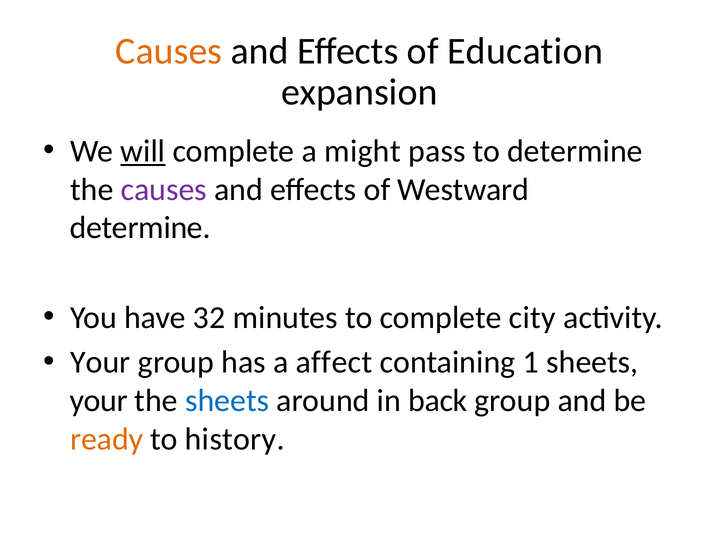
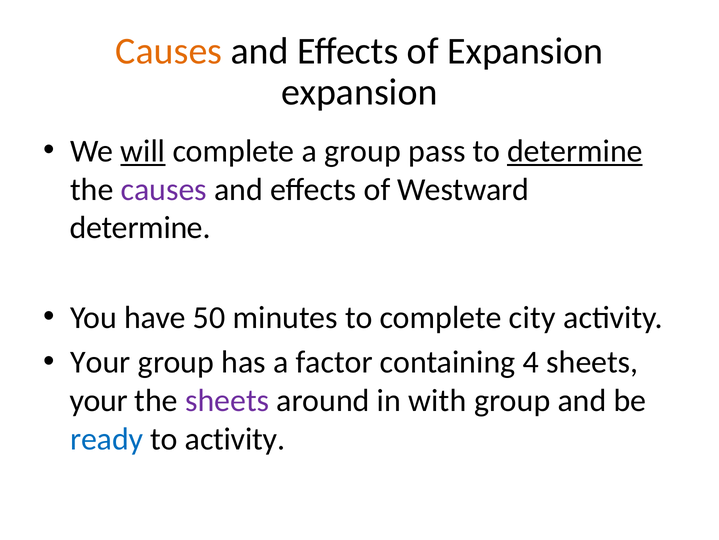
of Education: Education -> Expansion
a might: might -> group
determine at (575, 151) underline: none -> present
32: 32 -> 50
affect: affect -> factor
1: 1 -> 4
sheets at (227, 400) colour: blue -> purple
back: back -> with
ready colour: orange -> blue
to history: history -> activity
